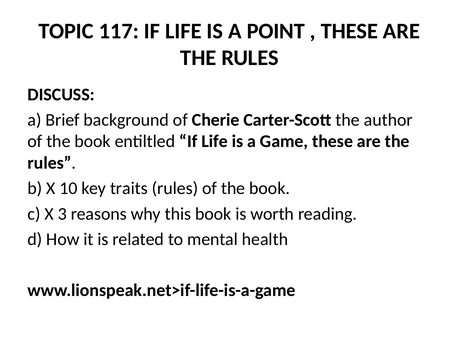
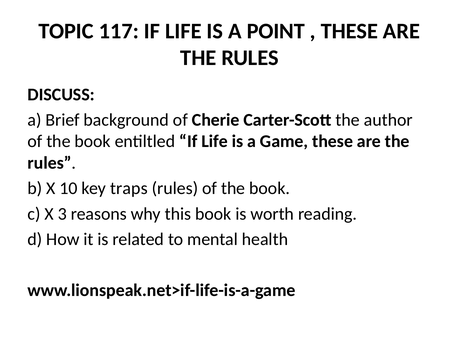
traits: traits -> traps
